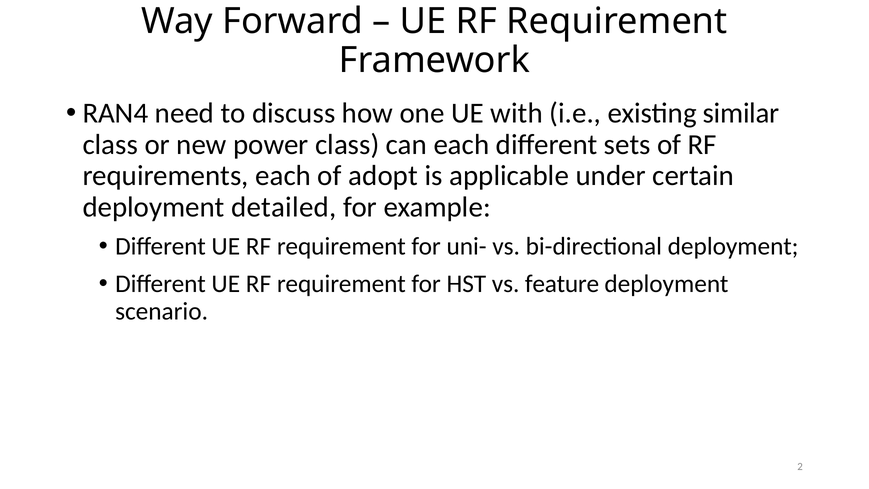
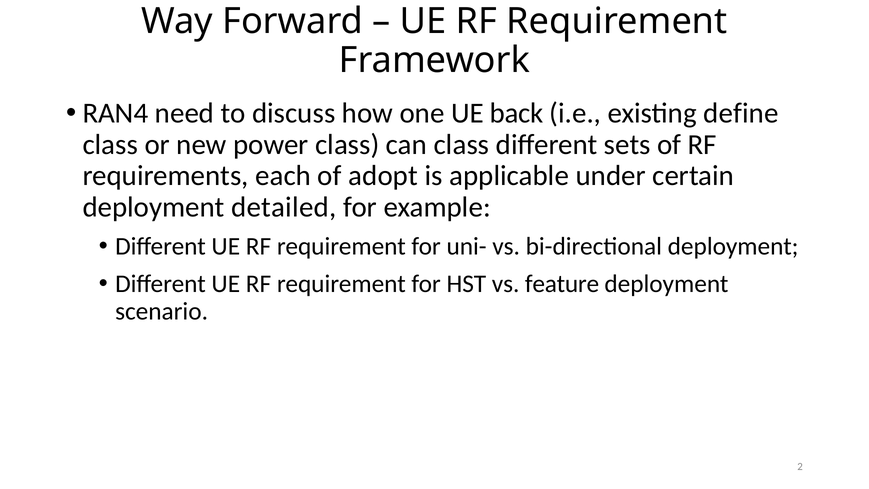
with: with -> back
similar: similar -> define
can each: each -> class
